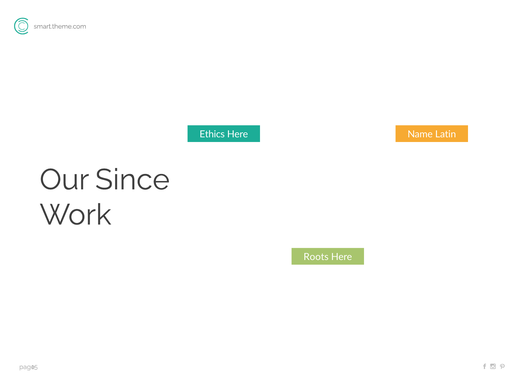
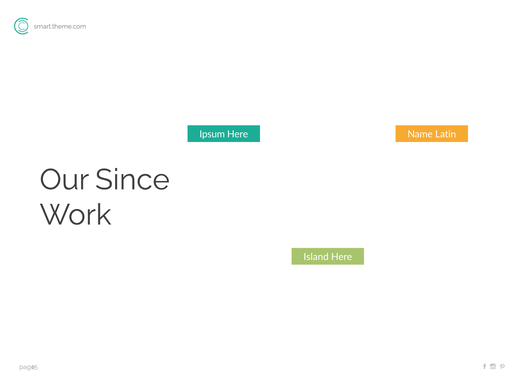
Ethics: Ethics -> Ipsum
Roots: Roots -> Island
